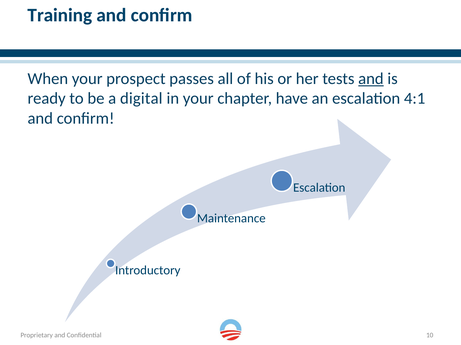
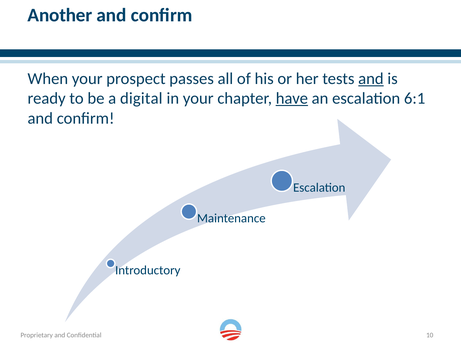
Training: Training -> Another
have underline: none -> present
4:1: 4:1 -> 6:1
